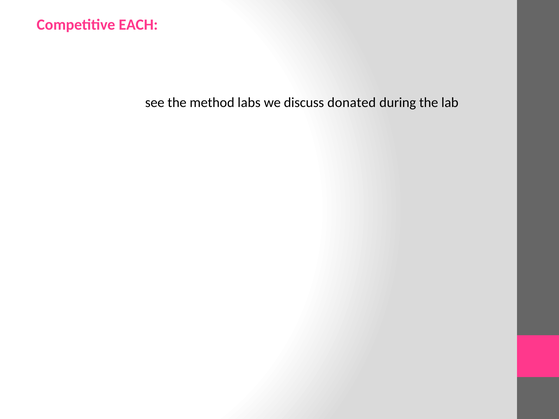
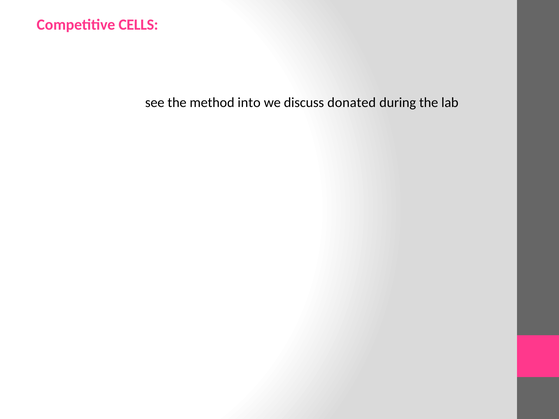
EACH: EACH -> CELLS
labs: labs -> into
